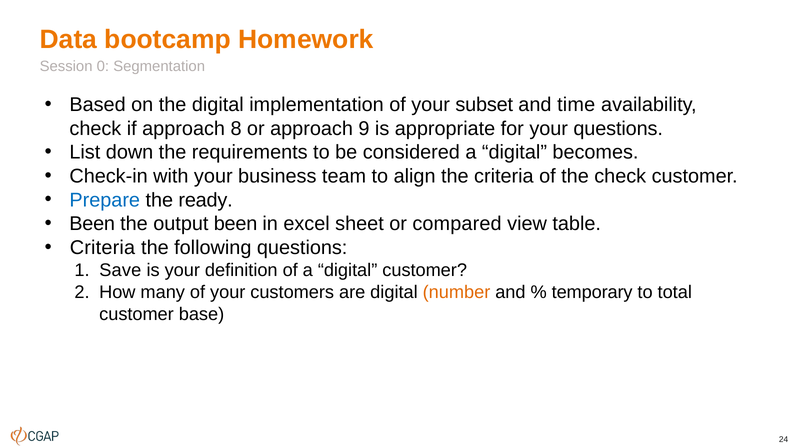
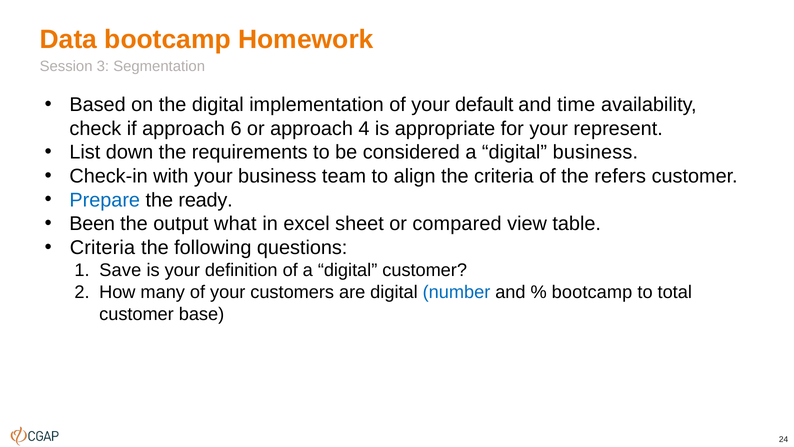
0: 0 -> 3
subset: subset -> default
8: 8 -> 6
9: 9 -> 4
your questions: questions -> represent
digital becomes: becomes -> business
the check: check -> refers
output been: been -> what
number colour: orange -> blue
temporary at (592, 292): temporary -> bootcamp
